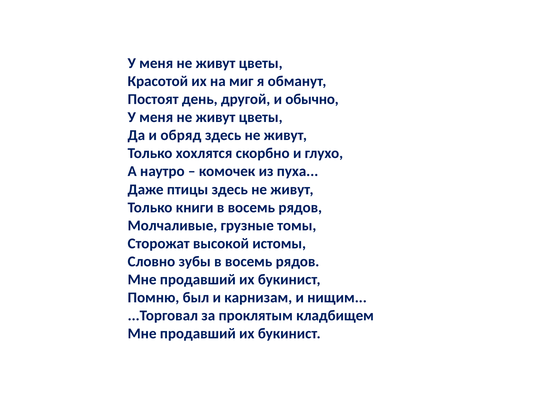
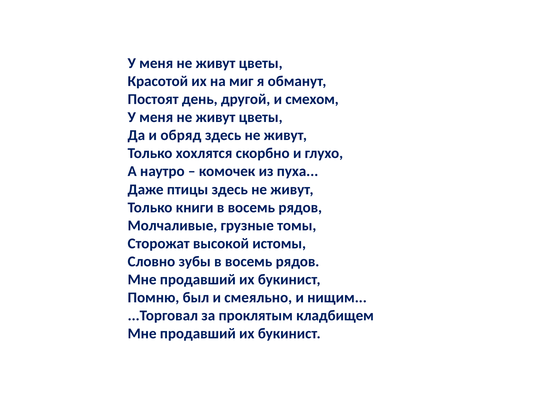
обычно: обычно -> смехом
карнизам: карнизам -> смеяльно
